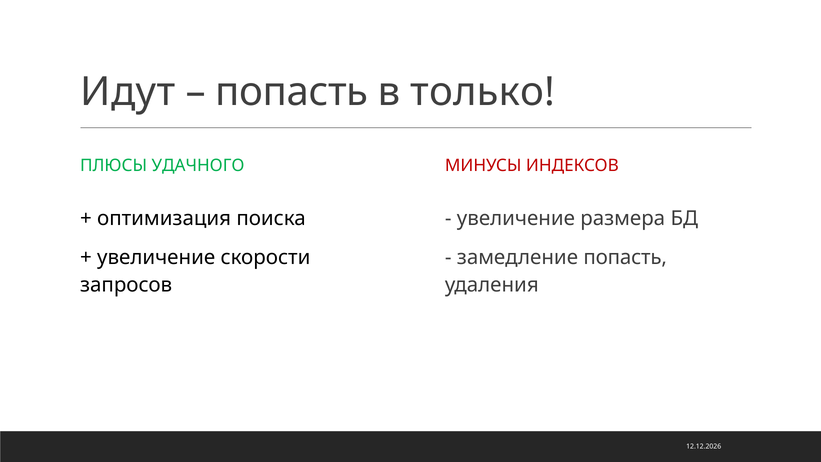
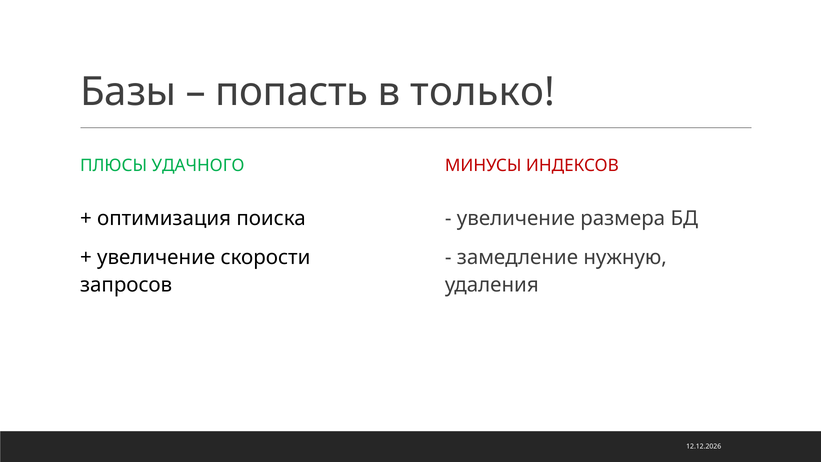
Идут: Идут -> Базы
замедление попасть: попасть -> нужную
